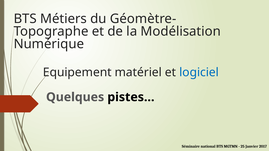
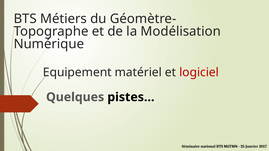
logiciel colour: blue -> red
